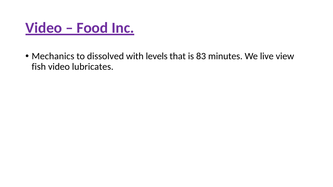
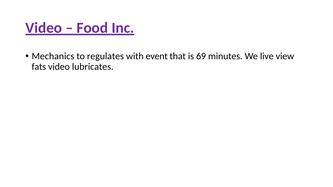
dissolved: dissolved -> regulates
levels: levels -> event
83: 83 -> 69
fish: fish -> fats
